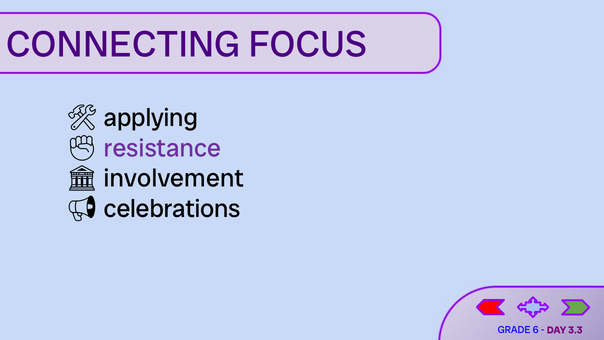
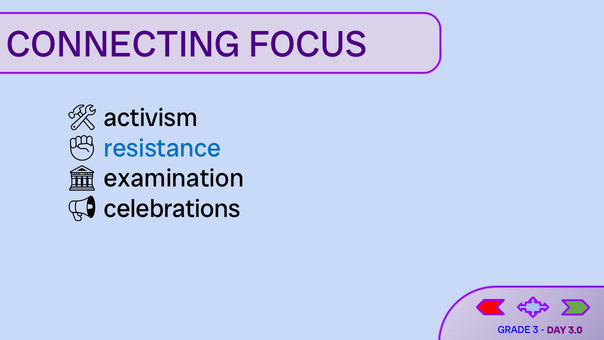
applying: applying -> activism
resistance colour: purple -> blue
involvement: involvement -> examination
6: 6 -> 3
3.3: 3.3 -> 3.0
